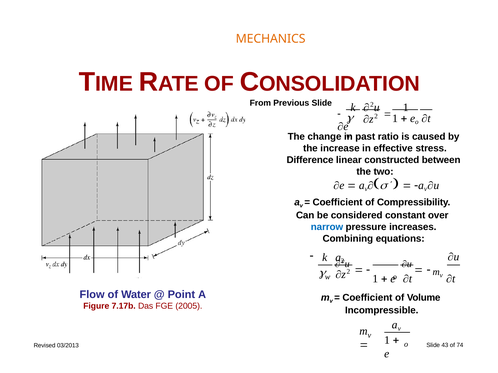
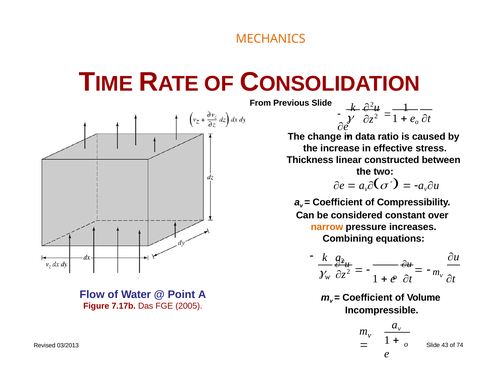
past: past -> data
Difference: Difference -> Thickness
narrow colour: blue -> orange
